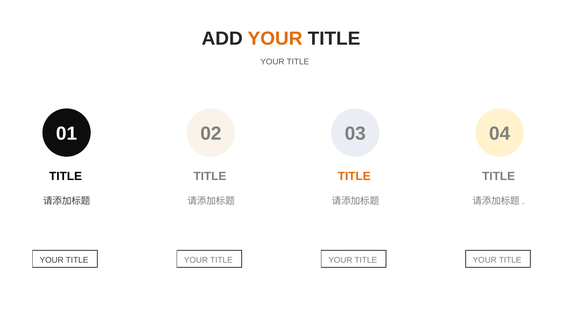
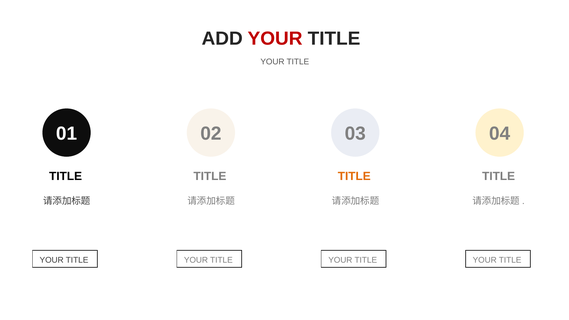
YOUR at (275, 39) colour: orange -> red
